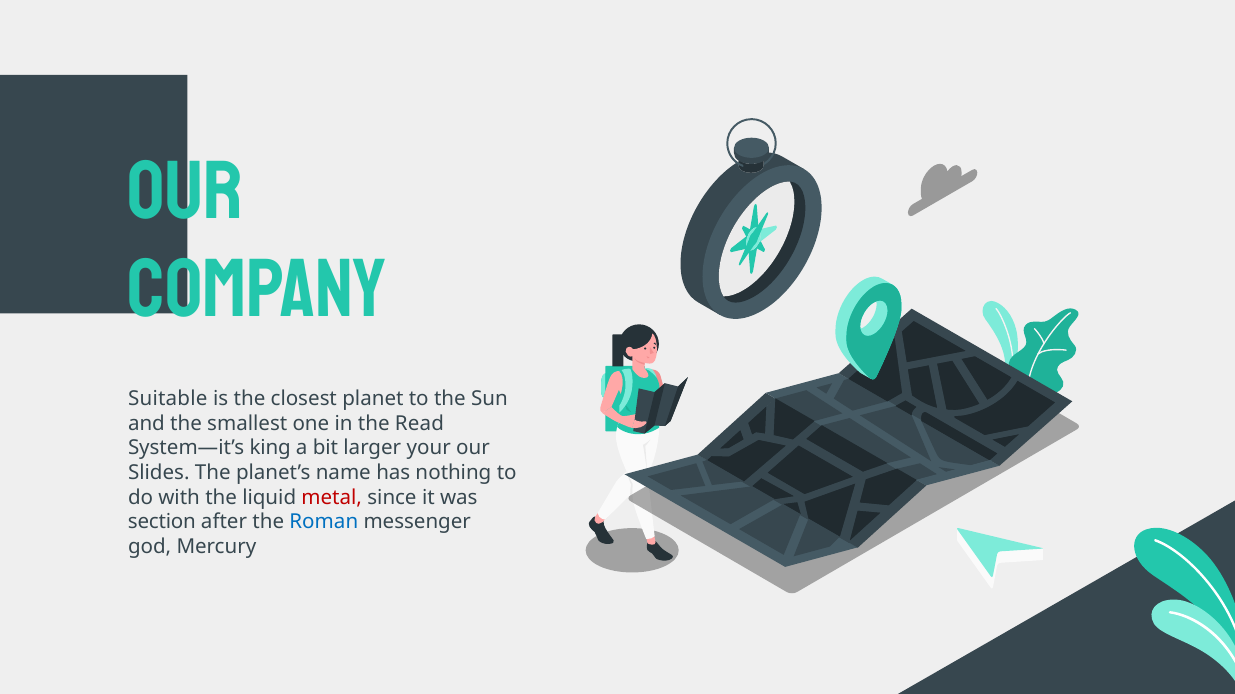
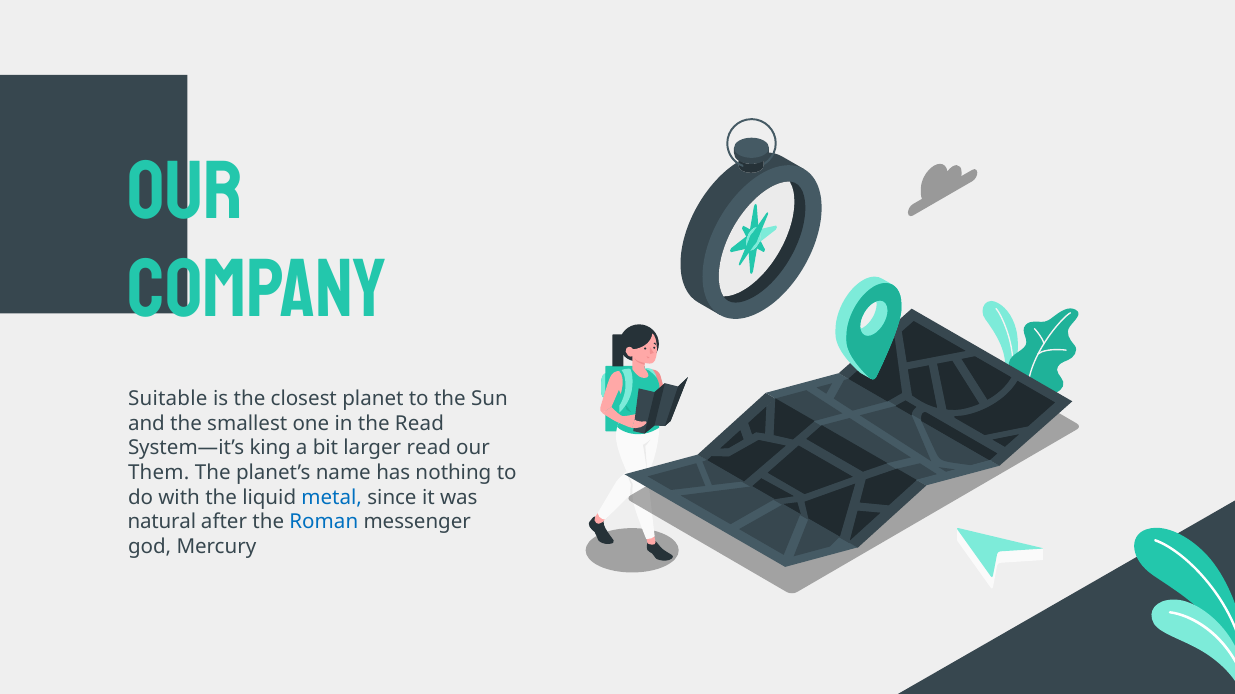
larger your: your -> read
Slides: Slides -> Them
metal colour: red -> blue
section: section -> natural
